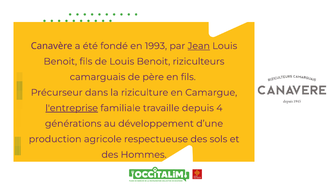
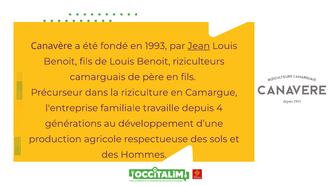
l'entreprise underline: present -> none
